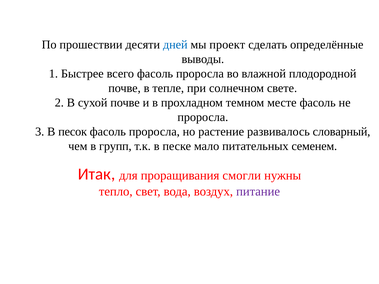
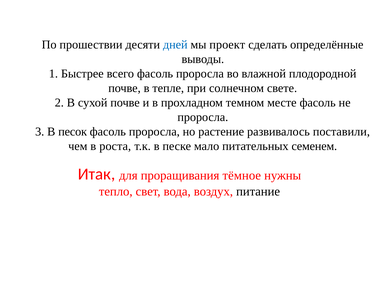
словарный: словарный -> поставили
групп: групп -> роста
смогли: смогли -> тёмное
питание colour: purple -> black
